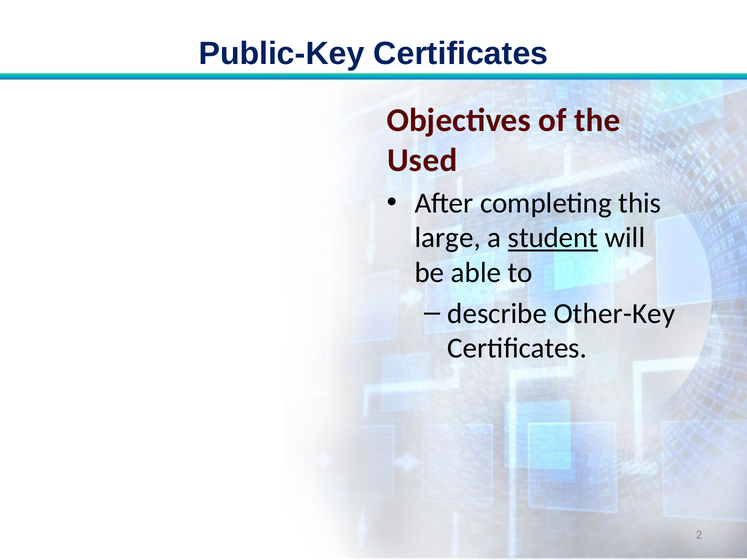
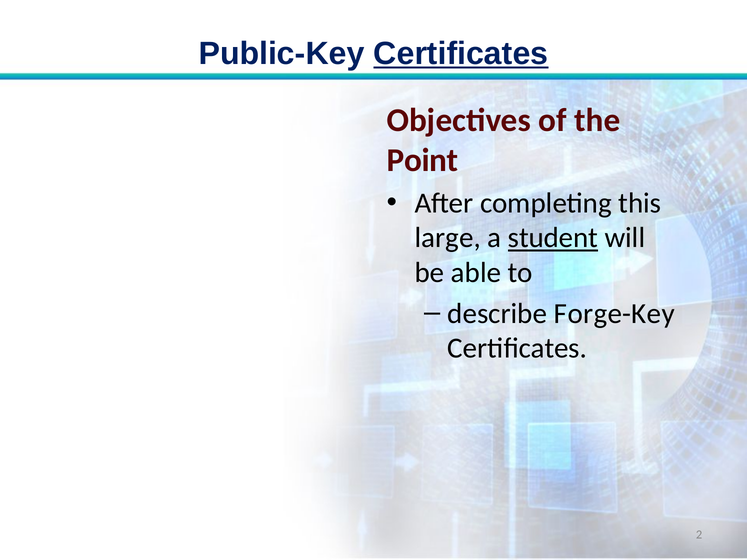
Certificates at (461, 54) underline: none -> present
Used: Used -> Point
Other-Key: Other-Key -> Forge-Key
